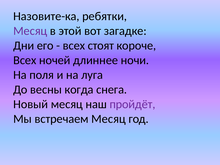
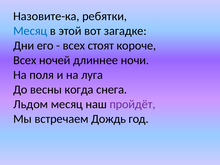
Месяц at (30, 31) colour: purple -> blue
Новый: Новый -> Льдом
встречаем Месяц: Месяц -> Дождь
